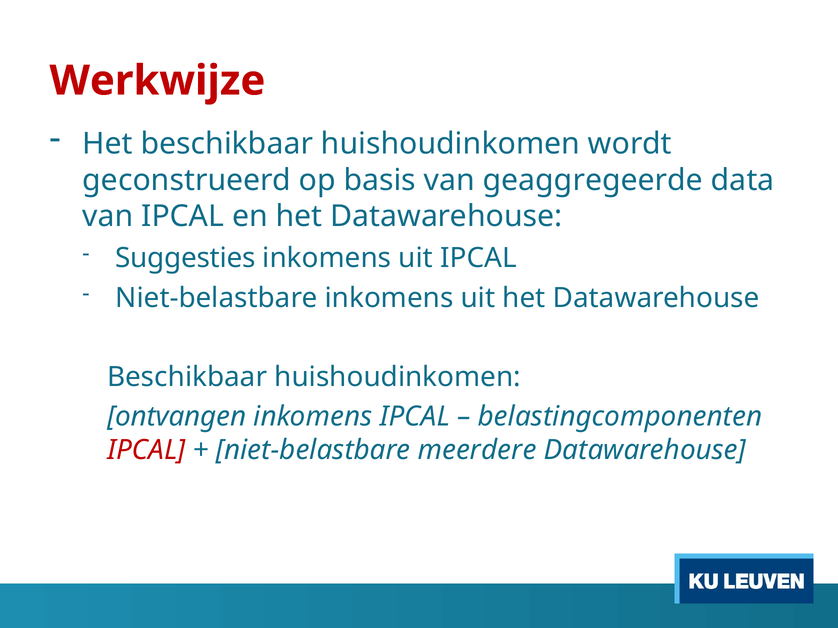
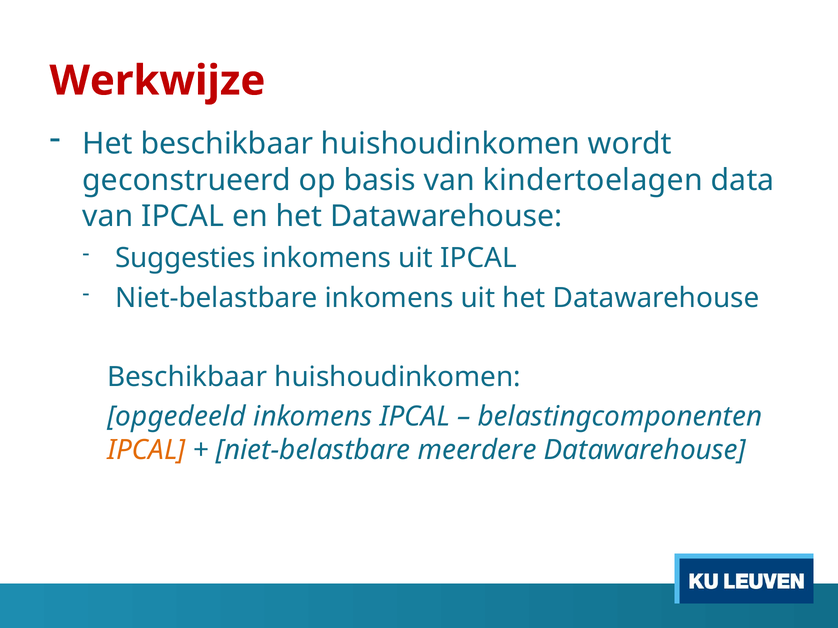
geaggregeerde: geaggregeerde -> kindertoelagen
ontvangen: ontvangen -> opgedeeld
IPCAL at (146, 450) colour: red -> orange
